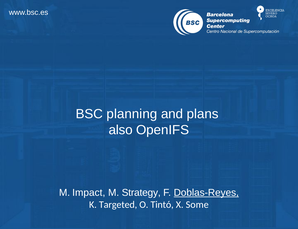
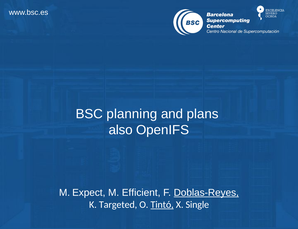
Impact: Impact -> Expect
Strategy: Strategy -> Efficient
Tintó underline: none -> present
Some: Some -> Single
